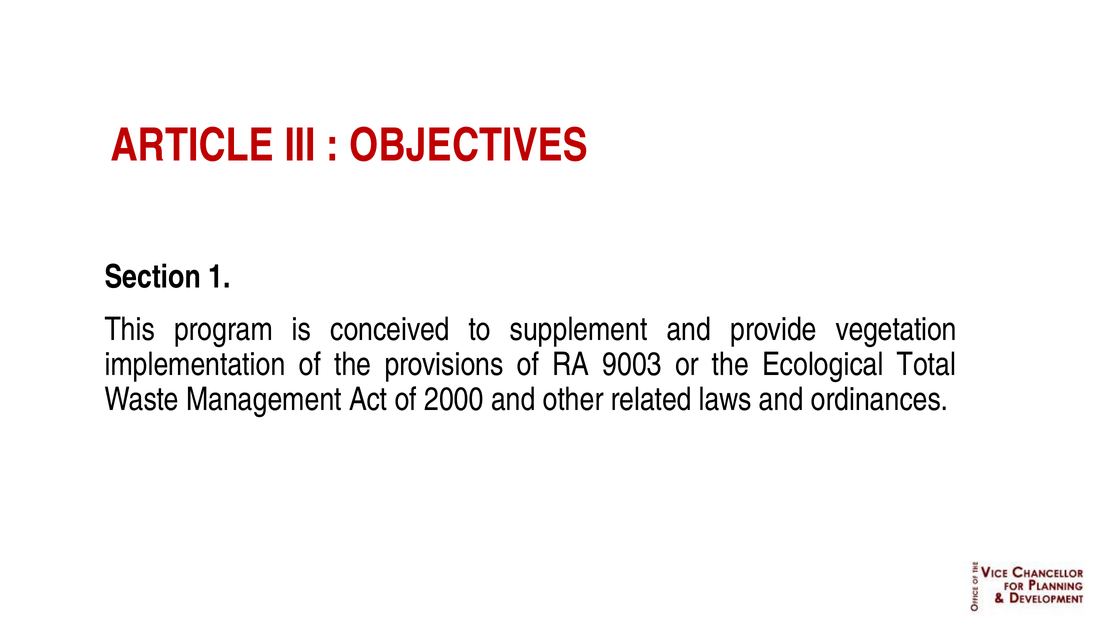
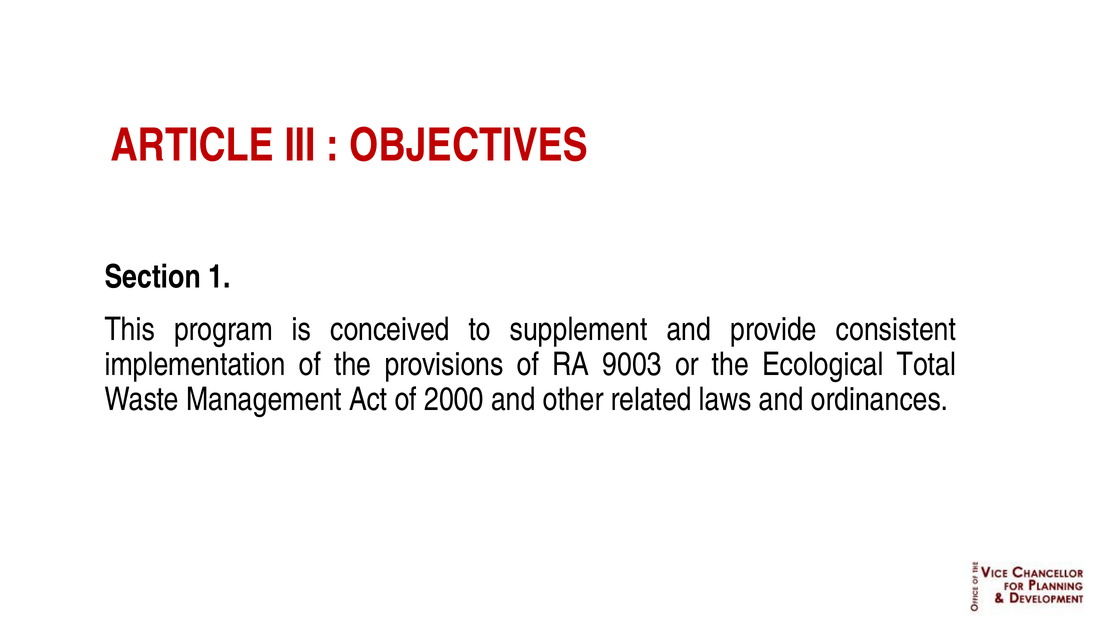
vegetation: vegetation -> consistent
